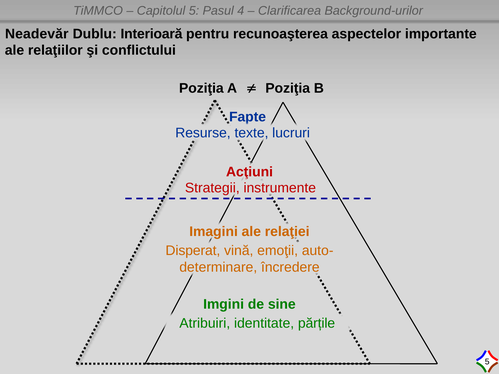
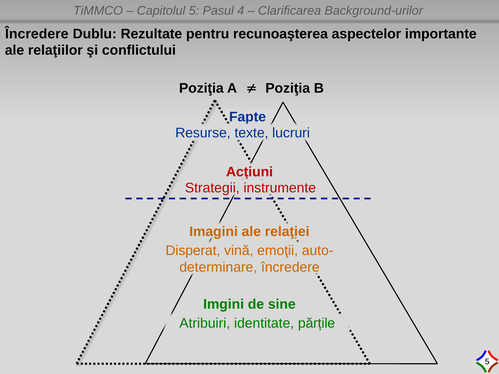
Neadevăr at (37, 34): Neadevăr -> Încredere
Interioară: Interioară -> Rezultate
